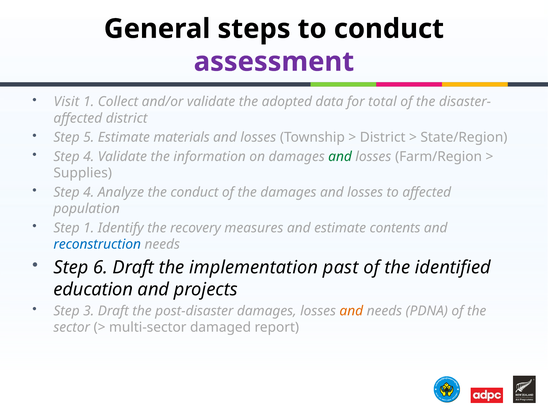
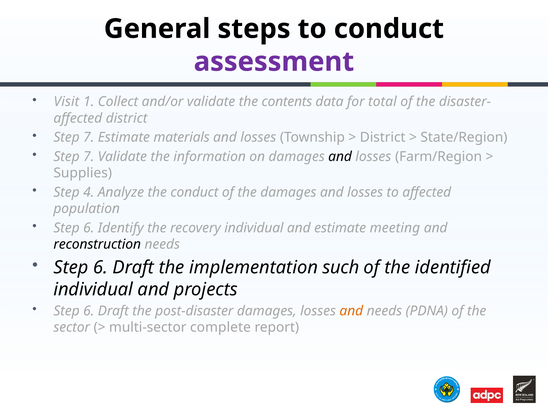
adopted: adopted -> contents
5 at (89, 137): 5 -> 7
4 at (89, 157): 4 -> 7
and at (340, 157) colour: green -> black
1 at (89, 228): 1 -> 6
recovery measures: measures -> individual
contents: contents -> meeting
reconstruction colour: blue -> black
past: past -> such
education at (93, 289): education -> individual
3 at (89, 311): 3 -> 6
damaged: damaged -> complete
